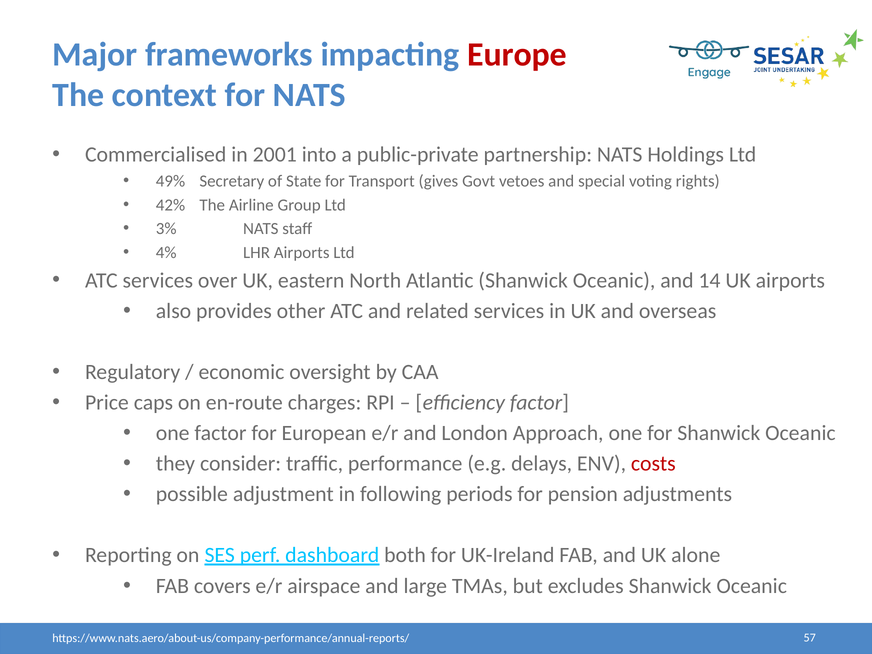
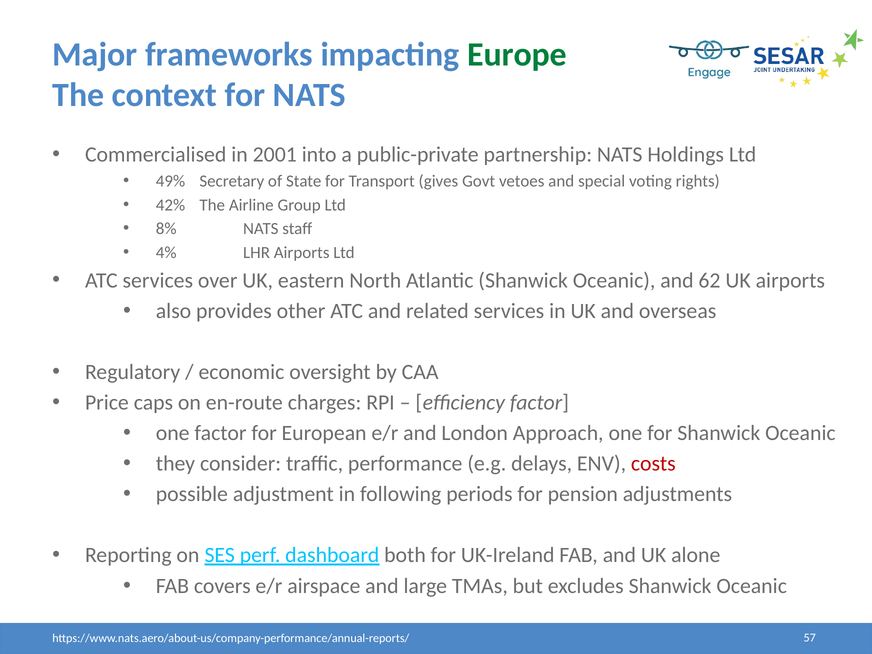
Europe colour: red -> green
3%: 3% -> 8%
14: 14 -> 62
